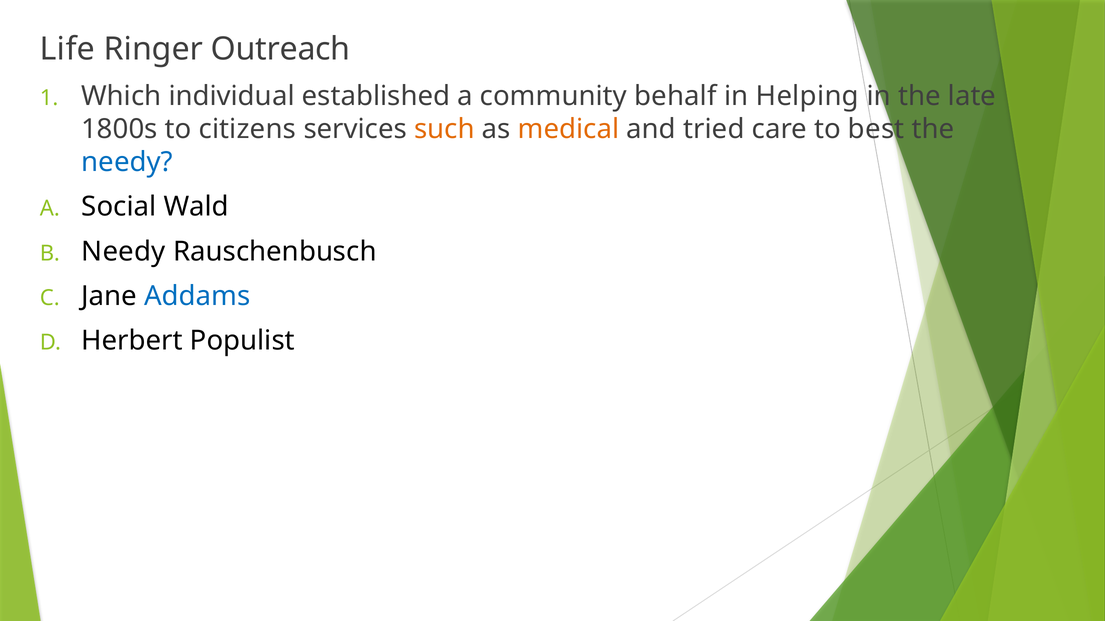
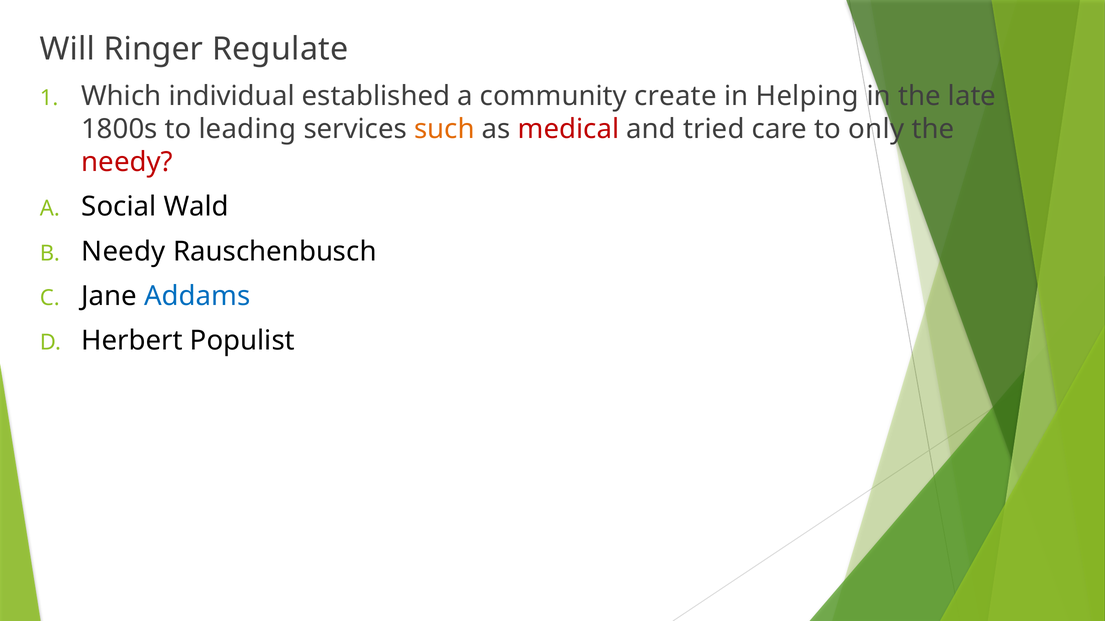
Life: Life -> Will
Outreach: Outreach -> Regulate
behalf: behalf -> create
citizens: citizens -> leading
medical colour: orange -> red
best: best -> only
needy at (127, 162) colour: blue -> red
